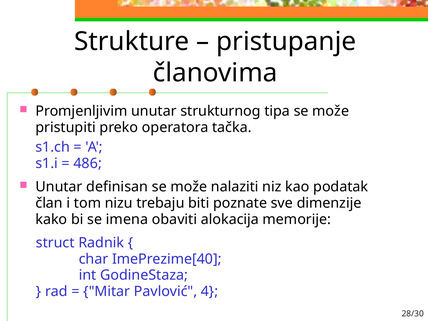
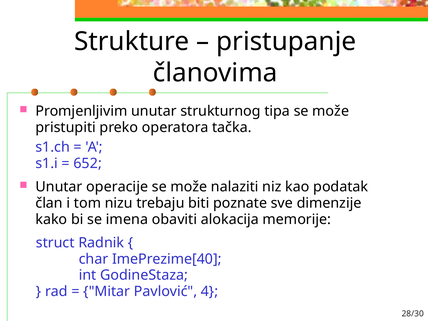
486: 486 -> 652
definisan: definisan -> operacije
